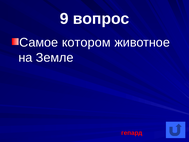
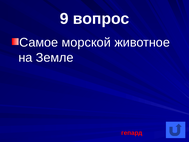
котором: котором -> морской
